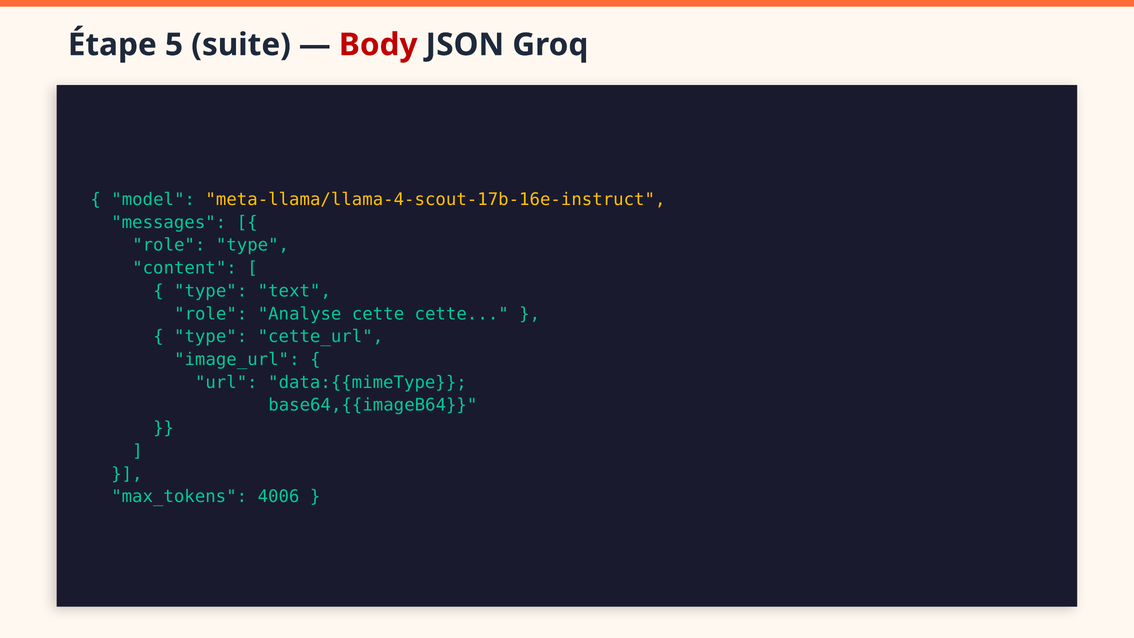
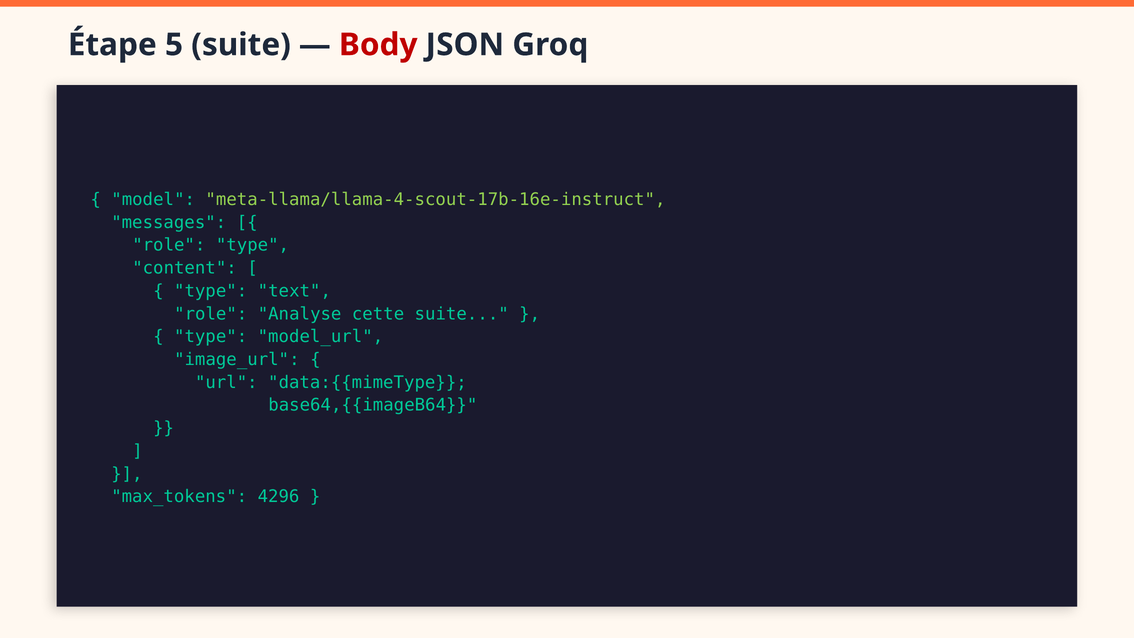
meta-llama/llama-4-scout-17b-16e-instruct colour: yellow -> light green
cette cette: cette -> suite
cette_url: cette_url -> model_url
4006: 4006 -> 4296
